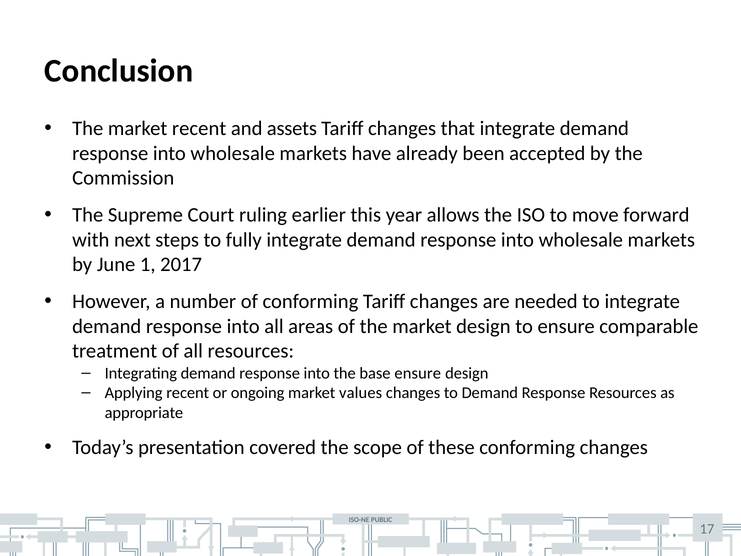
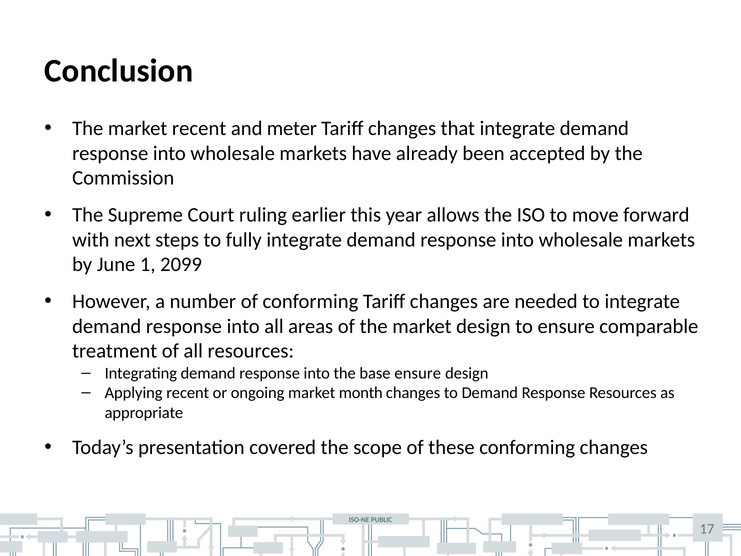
assets: assets -> meter
2017: 2017 -> 2099
values: values -> month
